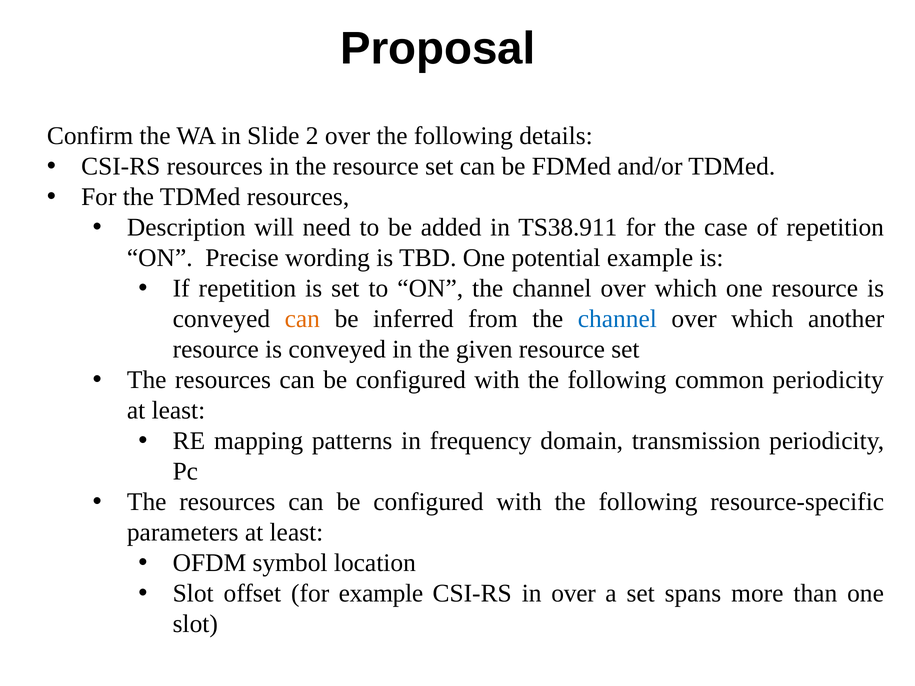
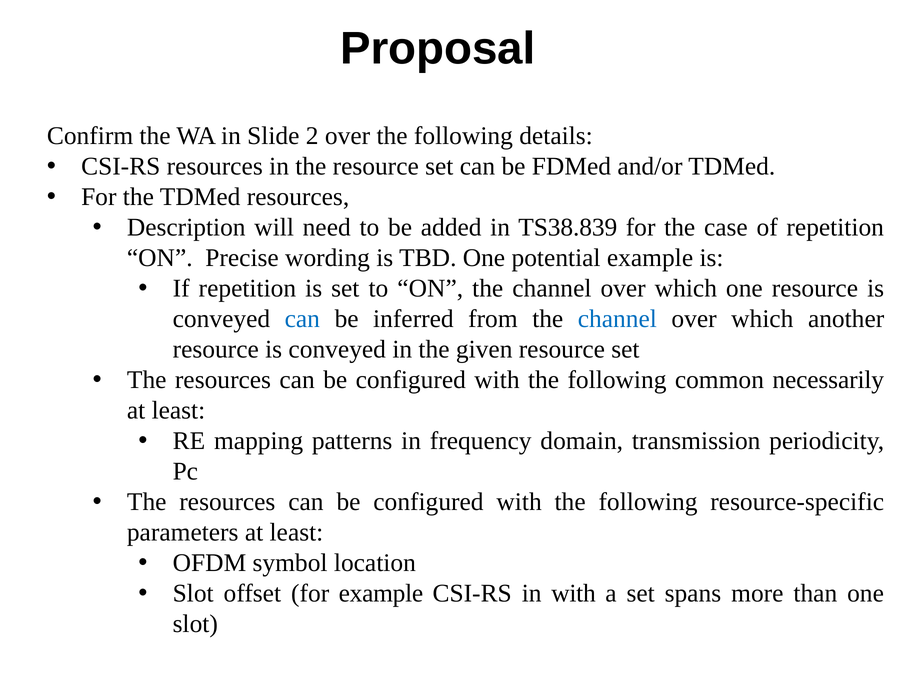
TS38.911: TS38.911 -> TS38.839
can at (302, 319) colour: orange -> blue
common periodicity: periodicity -> necessarily
in over: over -> with
